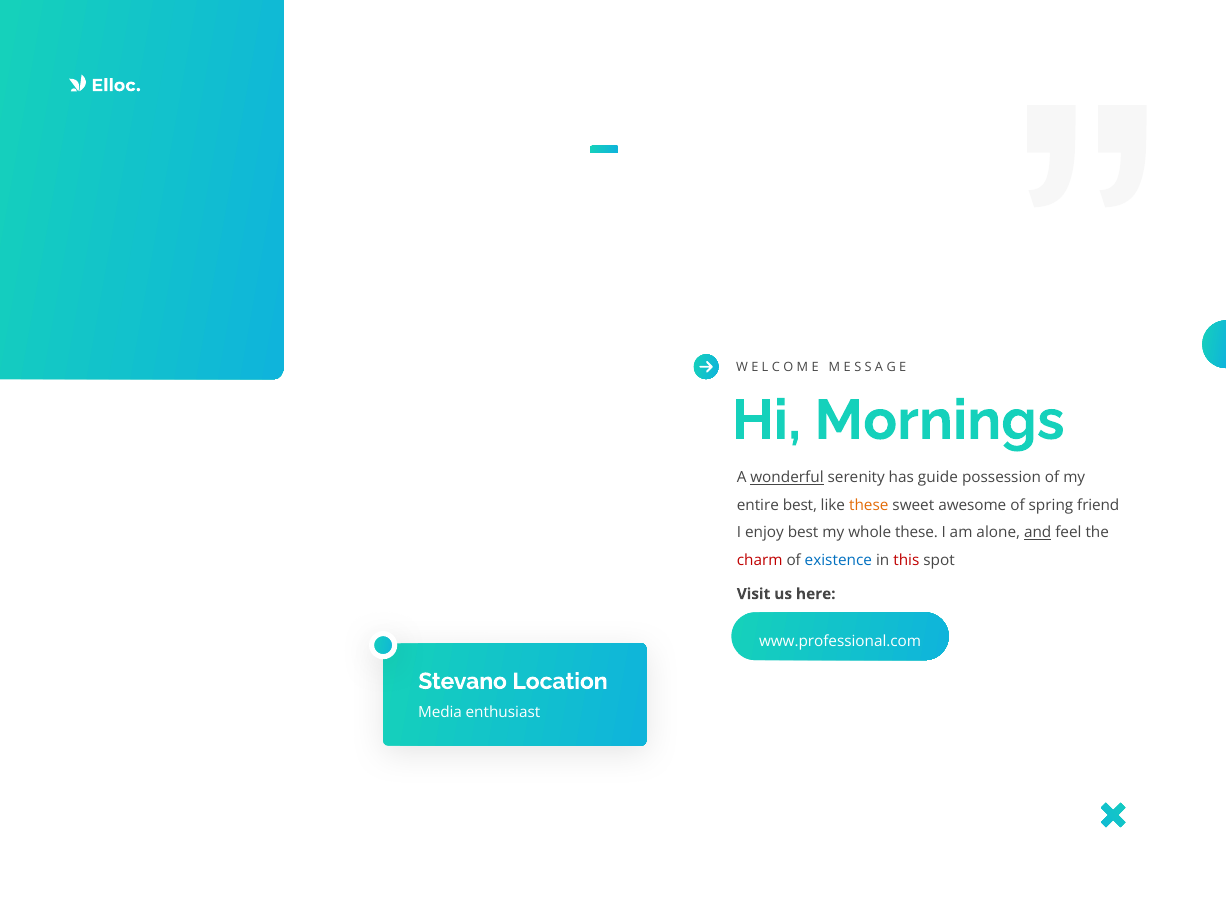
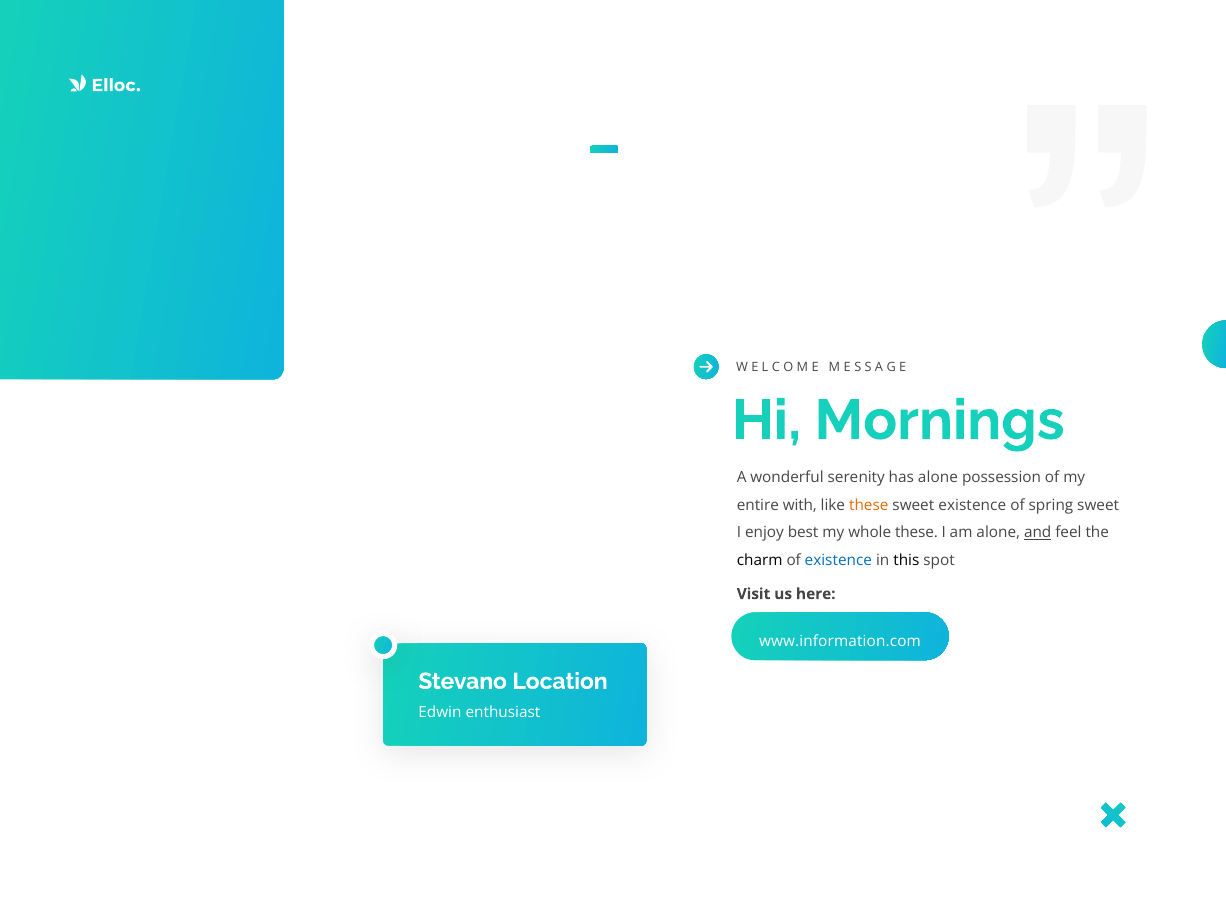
wonderful underline: present -> none
has guide: guide -> alone
entire best: best -> with
sweet awesome: awesome -> existence
spring friend: friend -> sweet
charm colour: red -> black
this colour: red -> black
www.professional.com: www.professional.com -> www.information.com
Media: Media -> Edwin
